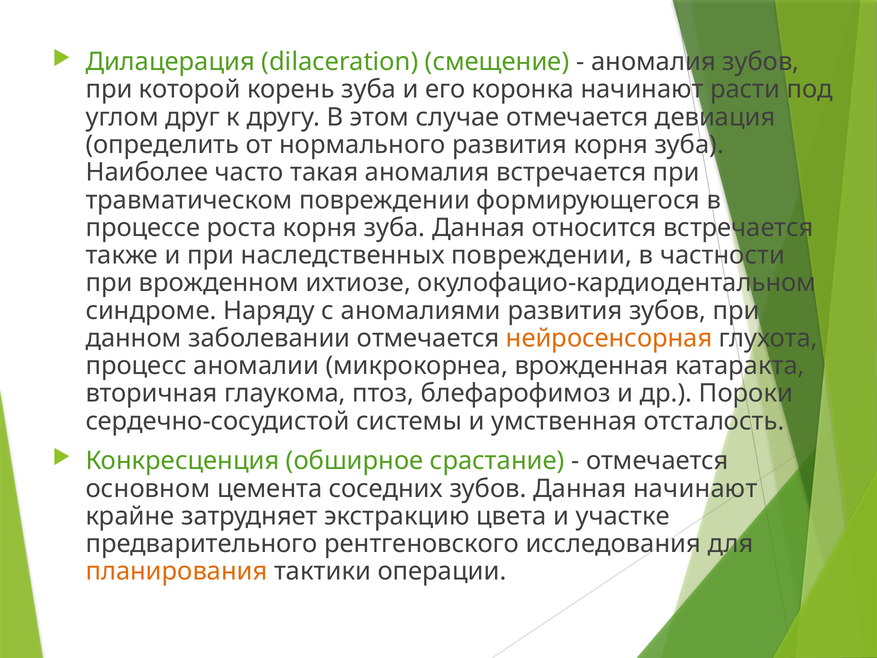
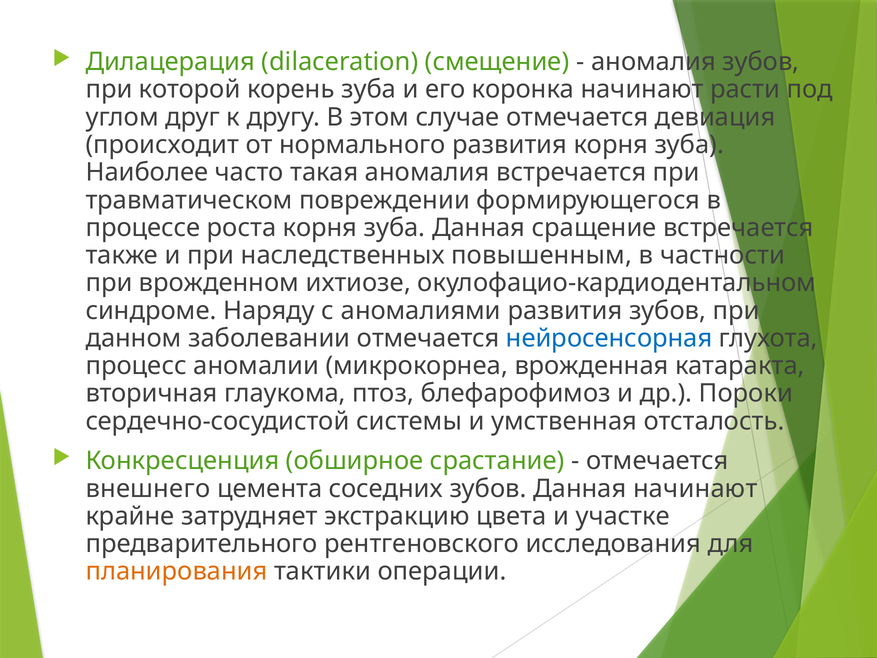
определить: определить -> происходит
относится: относится -> сращение
наследственных повреждении: повреждении -> повышенным
нейросенсорная colour: orange -> blue
основном: основном -> внешнего
